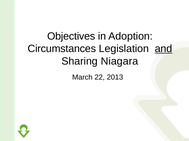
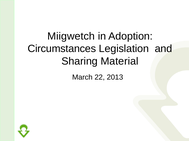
Objectives: Objectives -> Miigwetch
and underline: present -> none
Niagara: Niagara -> Material
